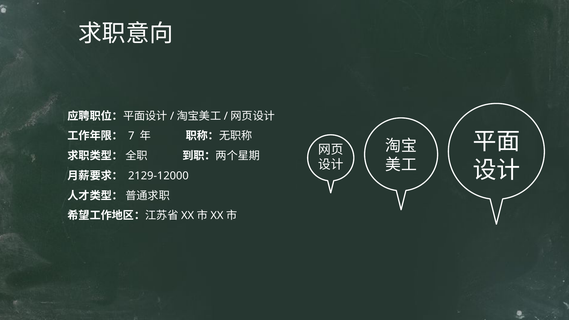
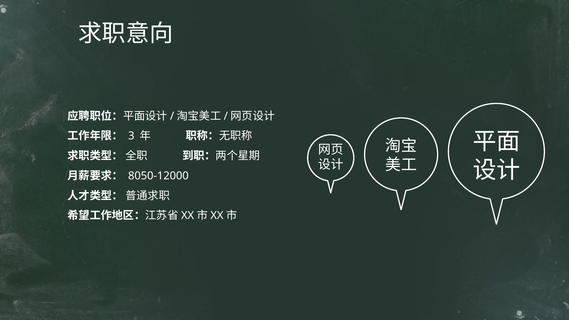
7: 7 -> 3
2129-12000: 2129-12000 -> 8050-12000
